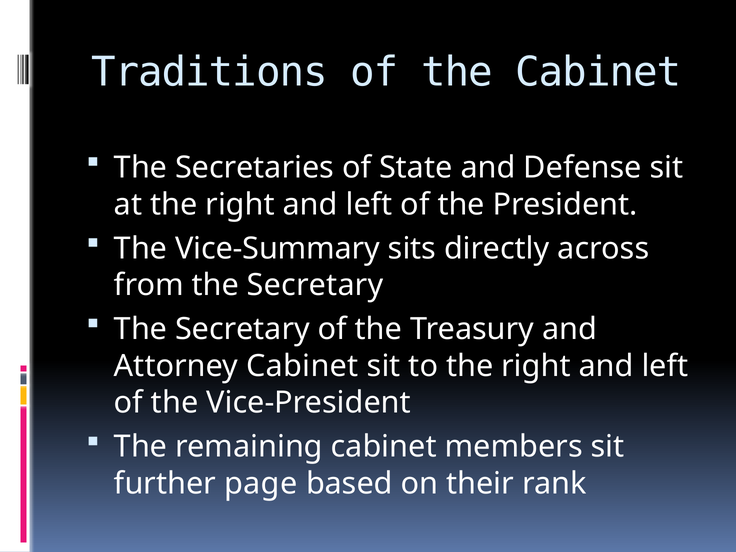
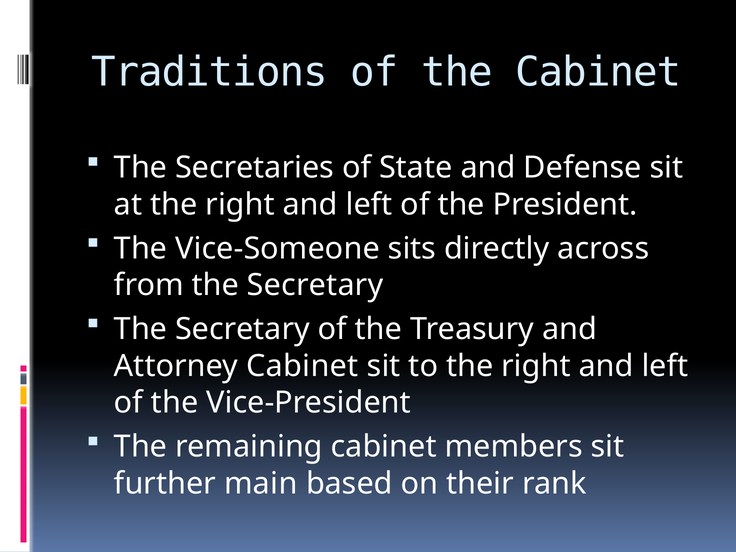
Vice-Summary: Vice-Summary -> Vice-Someone
page: page -> main
